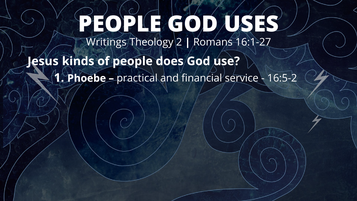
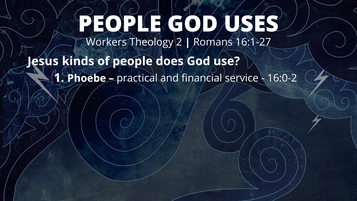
Writings: Writings -> Workers
16:5-2: 16:5-2 -> 16:0-2
